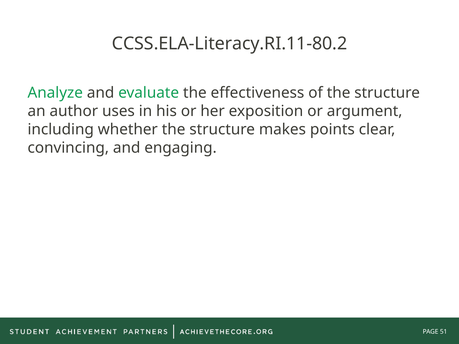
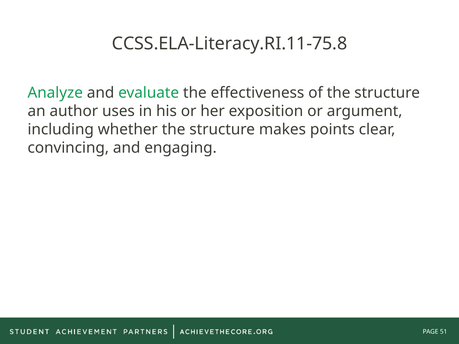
CCSS.ELA-Literacy.RI.11-80.2: CCSS.ELA-Literacy.RI.11-80.2 -> CCSS.ELA-Literacy.RI.11-75.8
